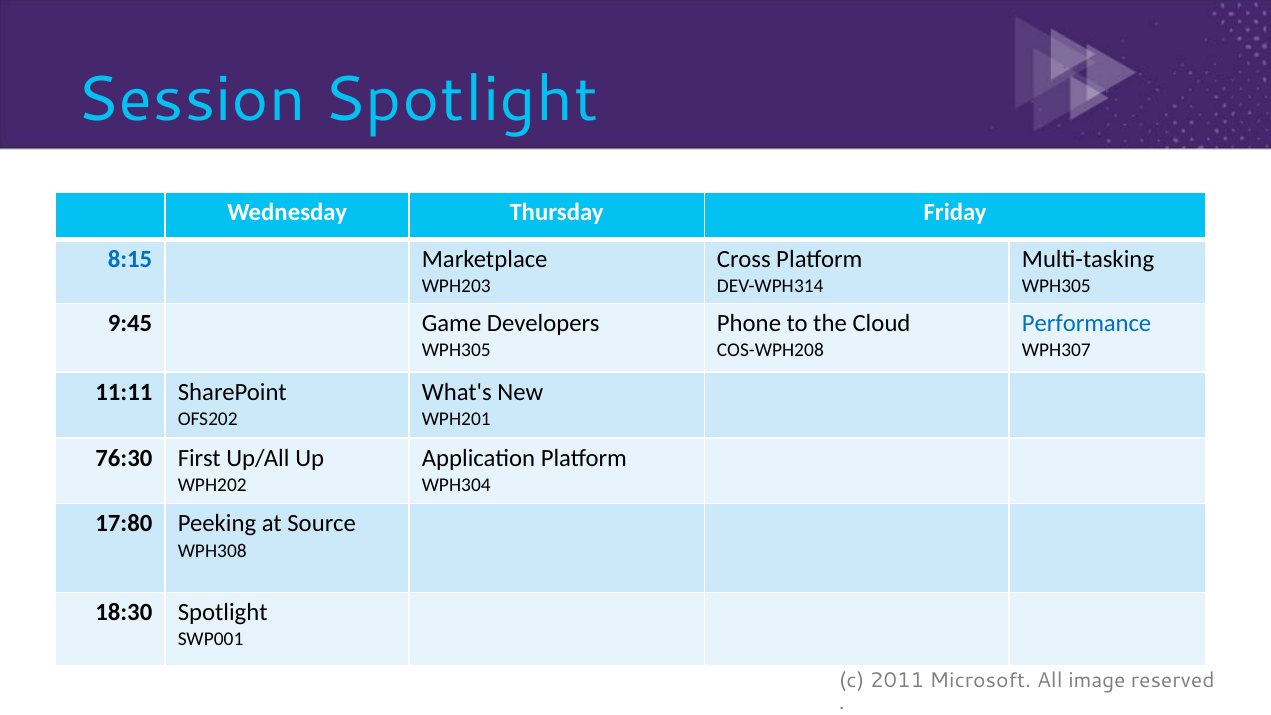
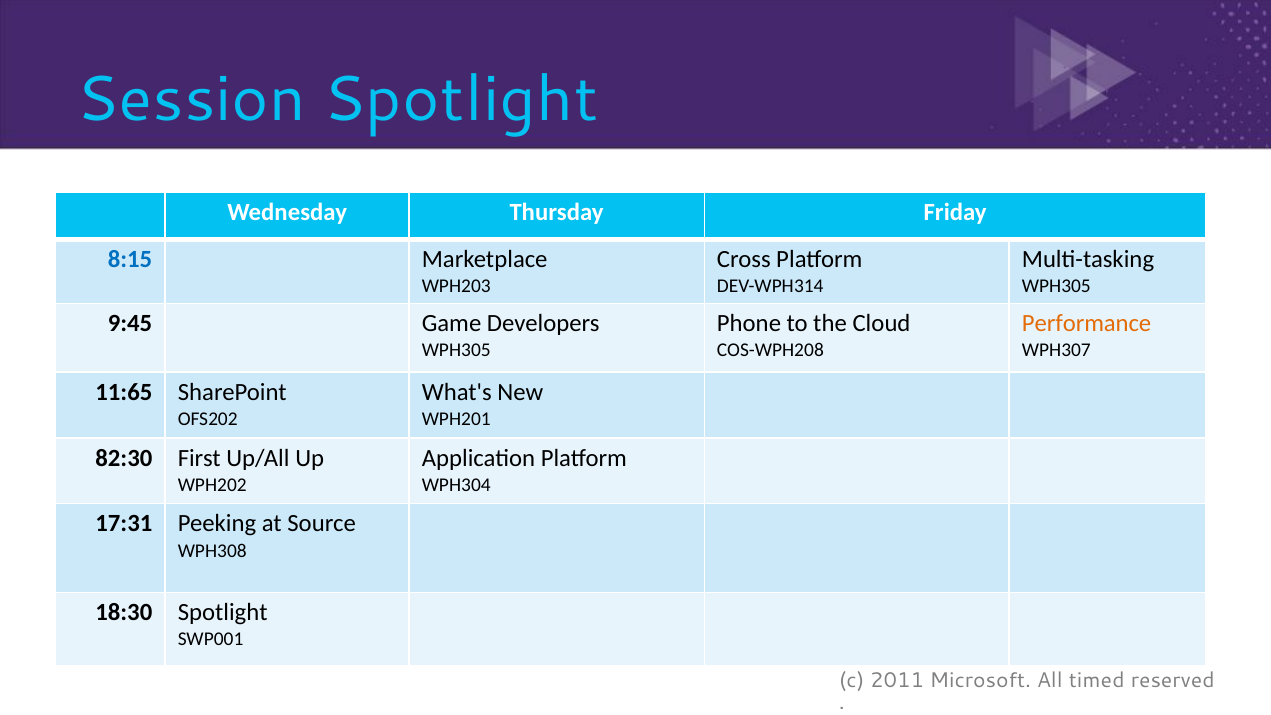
Performance colour: blue -> orange
11:11: 11:11 -> 11:65
76:30: 76:30 -> 82:30
17:80: 17:80 -> 17:31
image: image -> timed
